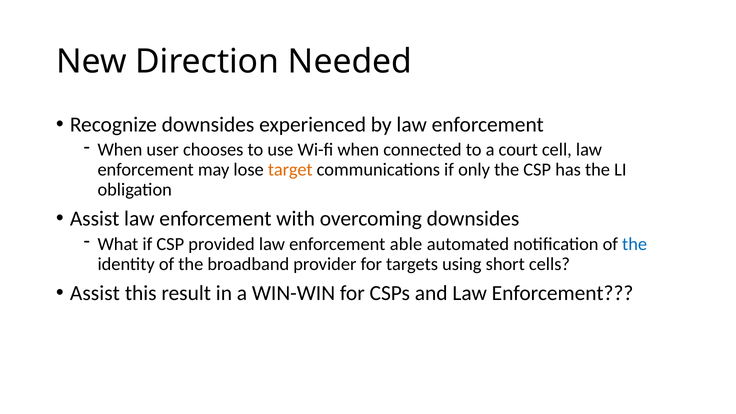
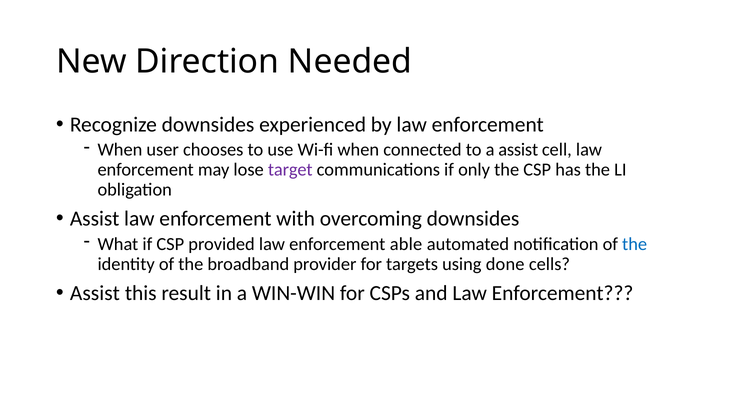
a court: court -> assist
target colour: orange -> purple
short: short -> done
